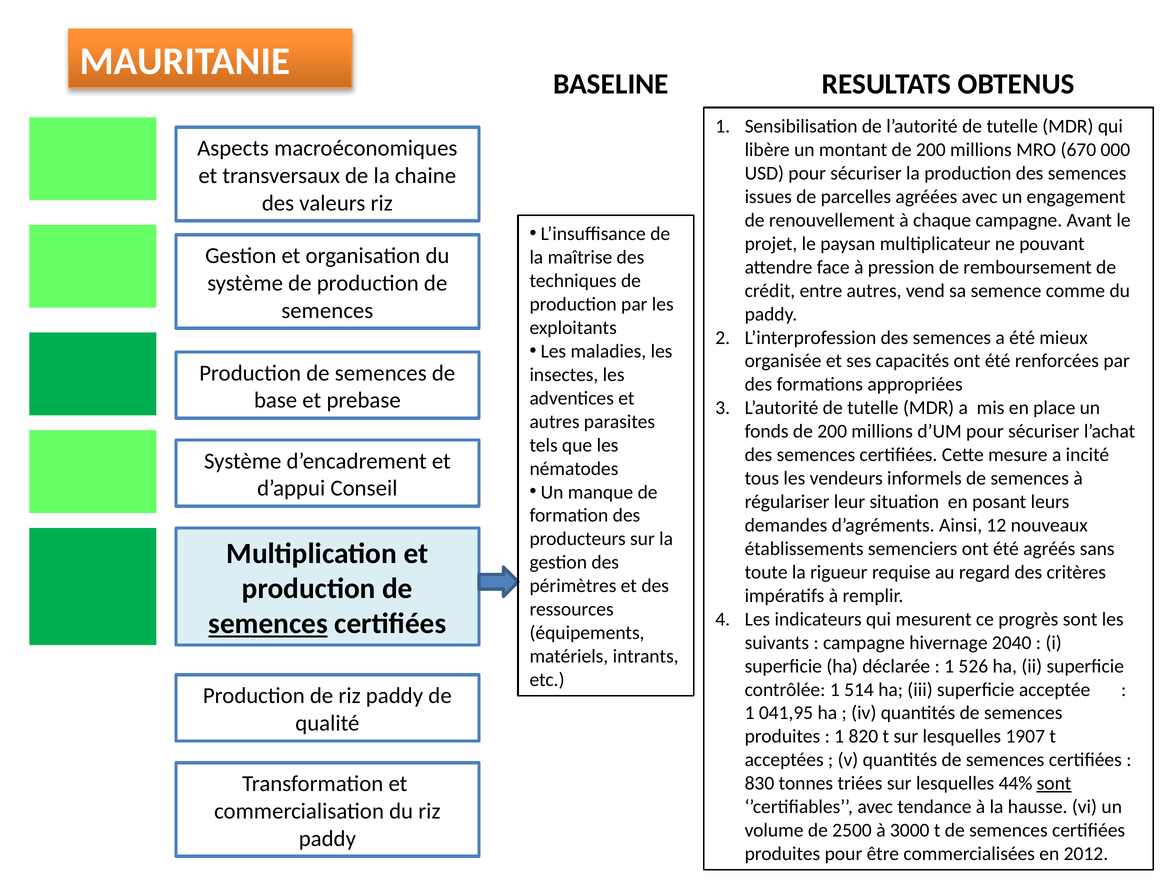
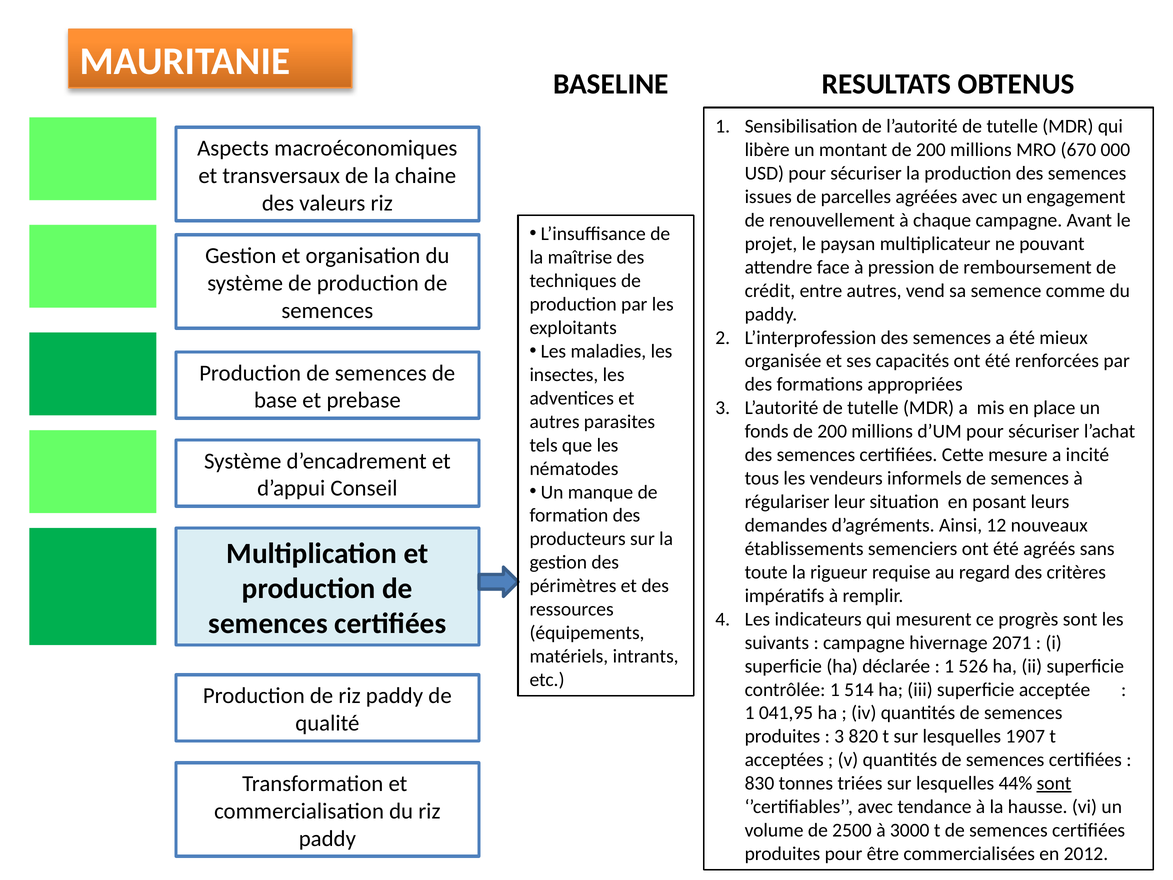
semences at (268, 624) underline: present -> none
2040: 2040 -> 2071
1 at (839, 736): 1 -> 3
